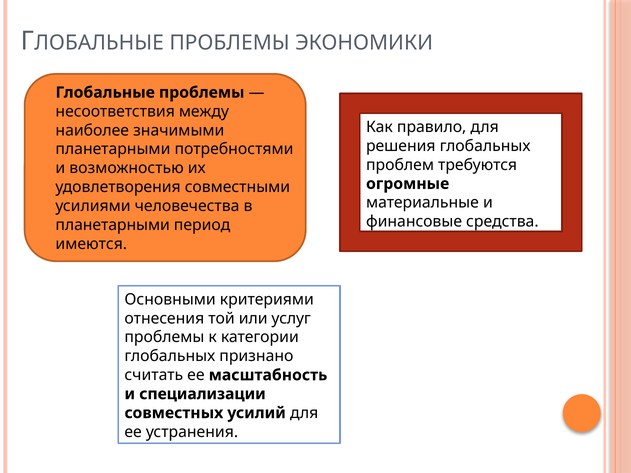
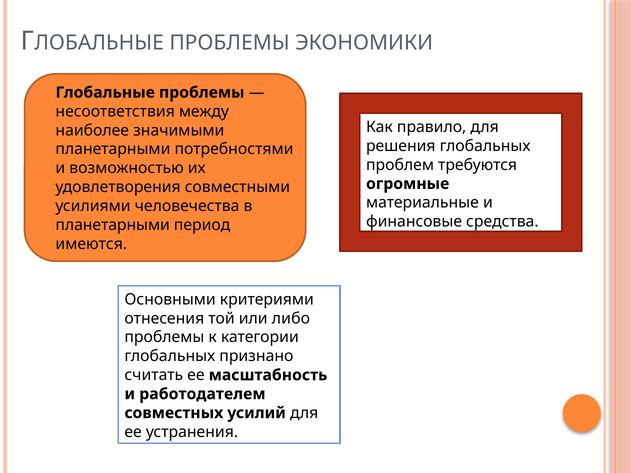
услуг: услуг -> либо
специализации: специализации -> работодателем
